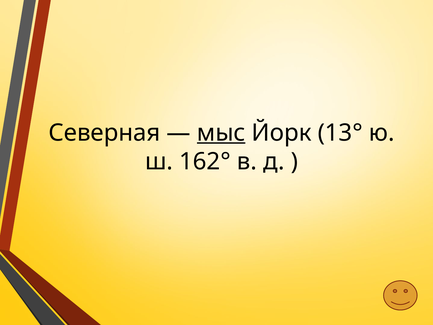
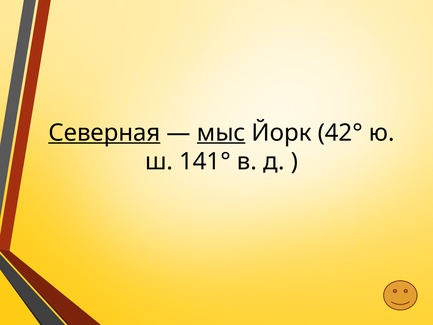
Северная underline: none -> present
13°: 13° -> 42°
162°: 162° -> 141°
